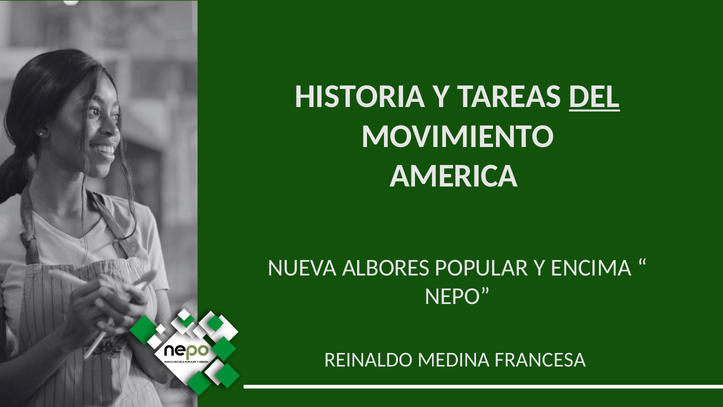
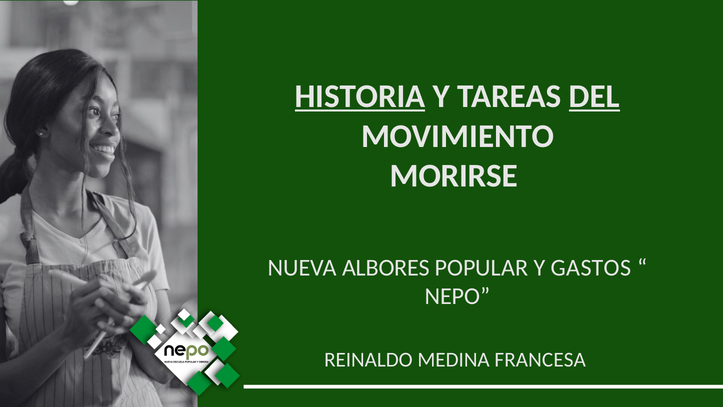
HISTORIA underline: none -> present
AMERICA: AMERICA -> MORIRSE
ENCIMA: ENCIMA -> GASTOS
